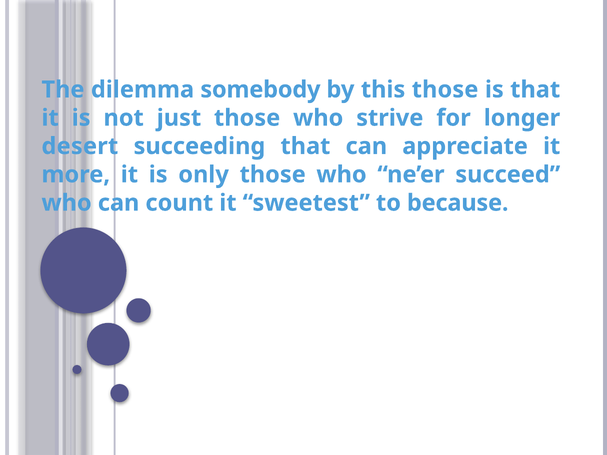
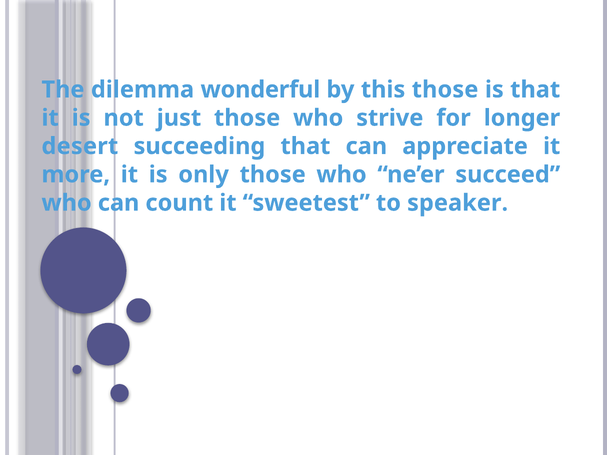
somebody: somebody -> wonderful
because: because -> speaker
